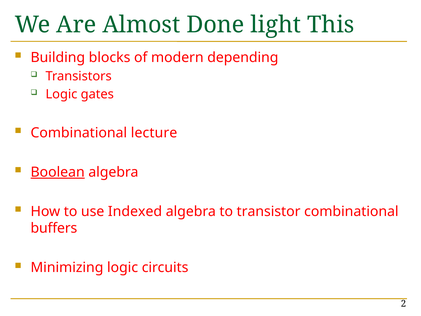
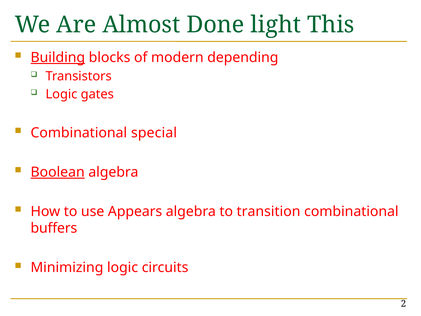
Building underline: none -> present
lecture: lecture -> special
Indexed: Indexed -> Appears
transistor: transistor -> transition
